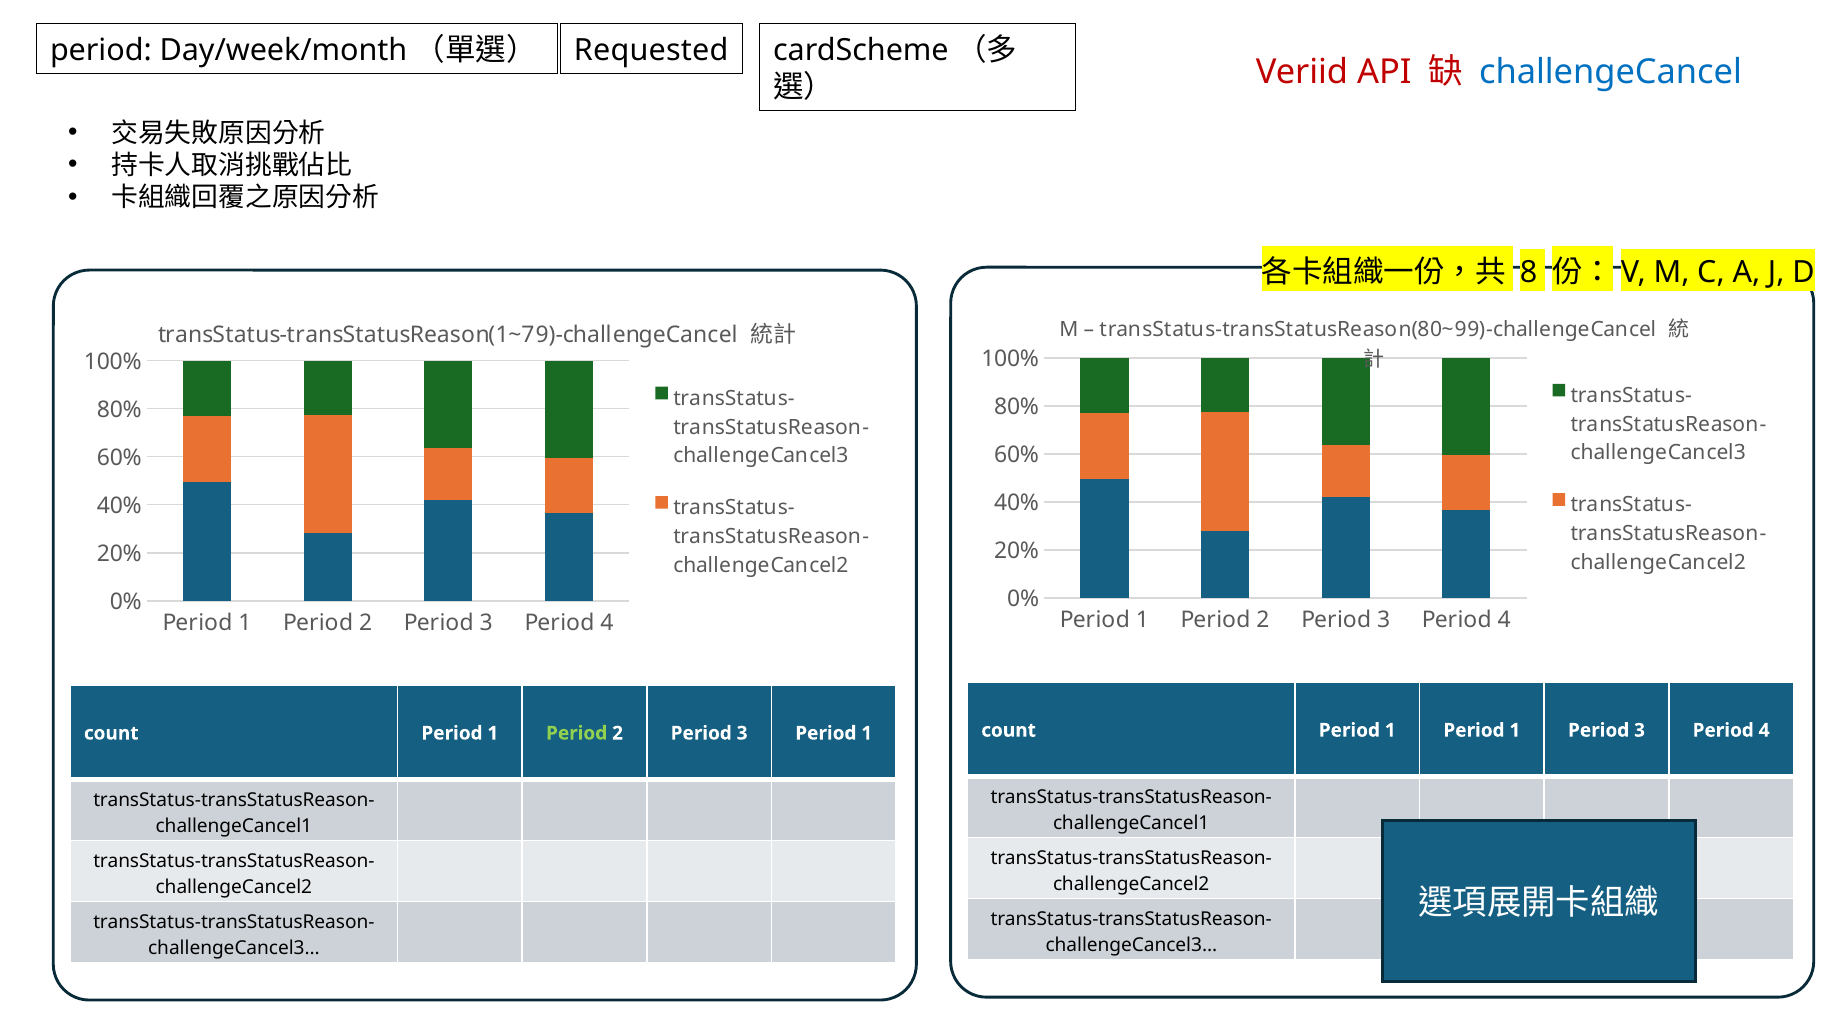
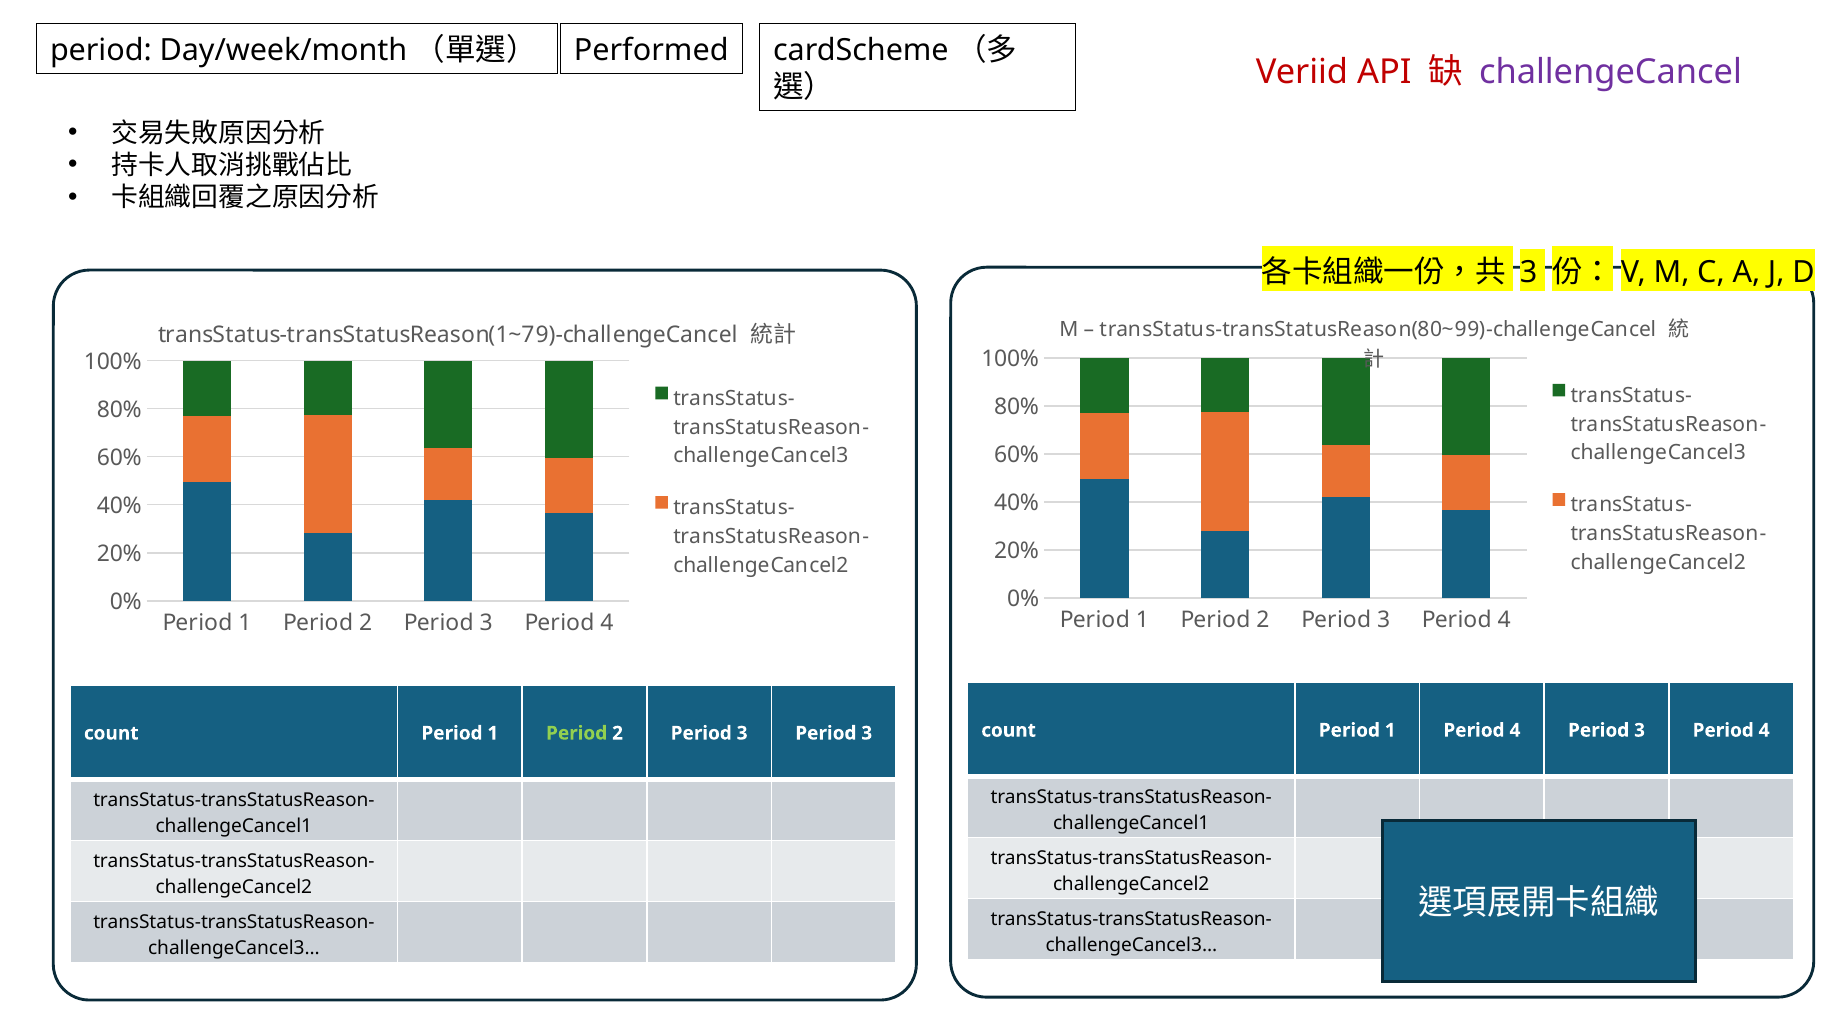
Requested: Requested -> Performed
challengeCancel colour: blue -> purple
8 at (1529, 272): 8 -> 3
1 Period 1: 1 -> 4
3 Period 1: 1 -> 3
